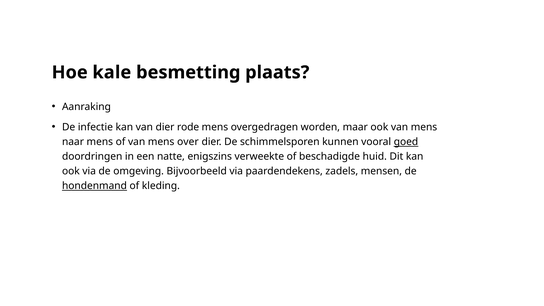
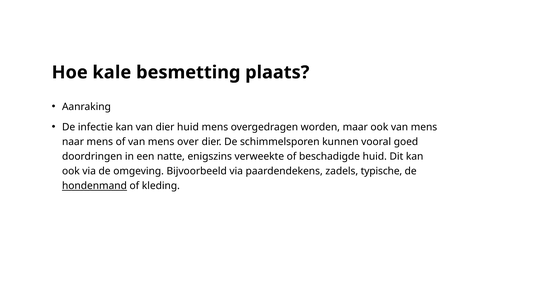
dier rode: rode -> huid
goed underline: present -> none
mensen: mensen -> typische
